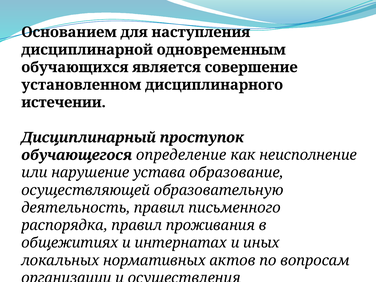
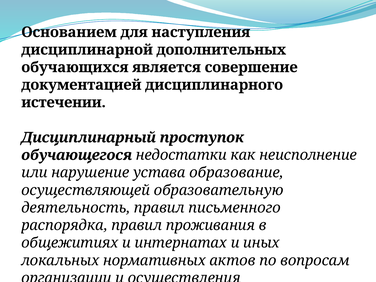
одновременным: одновременным -> дополнительных
установленном: установленном -> документацией
определение: определение -> недостатки
